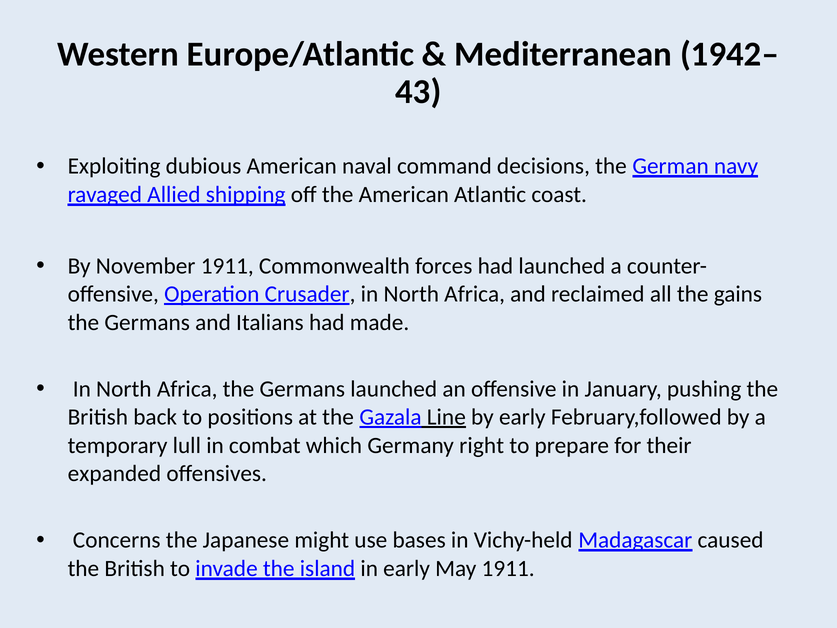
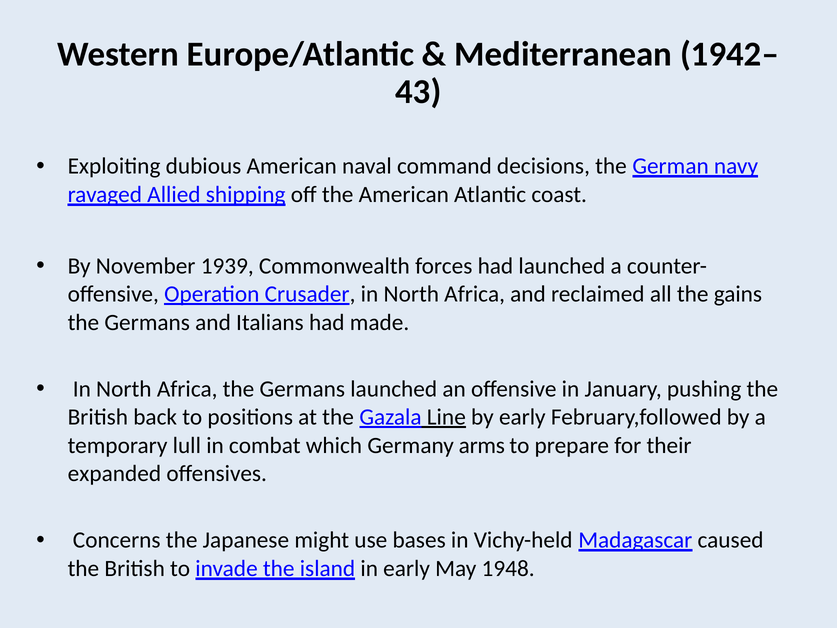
November 1911: 1911 -> 1939
right: right -> arms
May 1911: 1911 -> 1948
